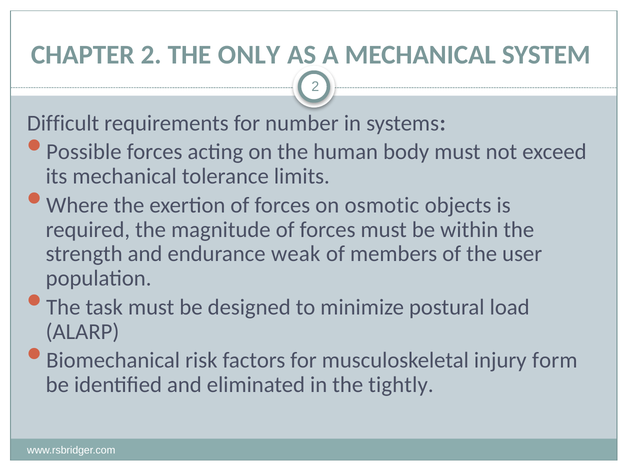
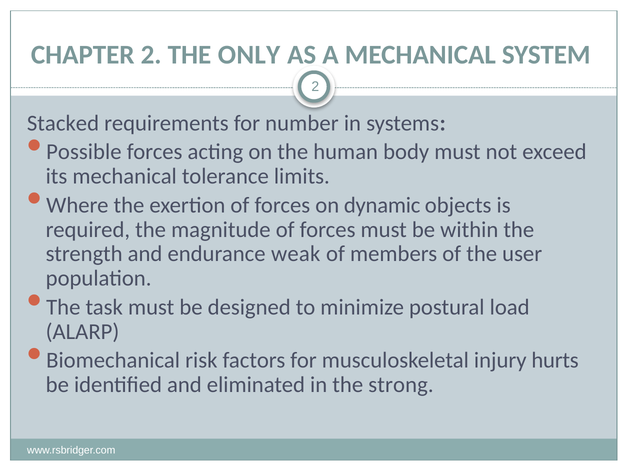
Difficult: Difficult -> Stacked
osmotic: osmotic -> dynamic
form: form -> hurts
tightly: tightly -> strong
